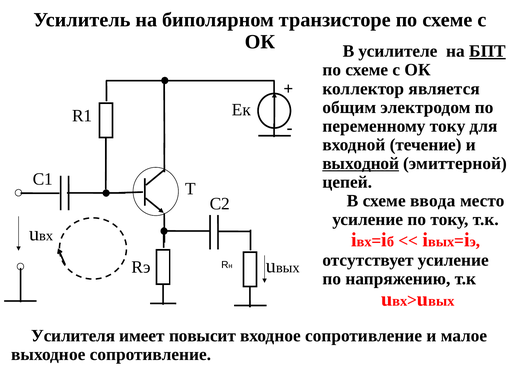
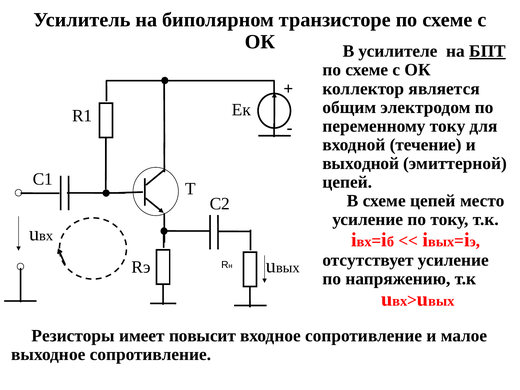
выходной underline: present -> none
схеме ввода: ввода -> цепей
Усилителя: Усилителя -> Резисторы
